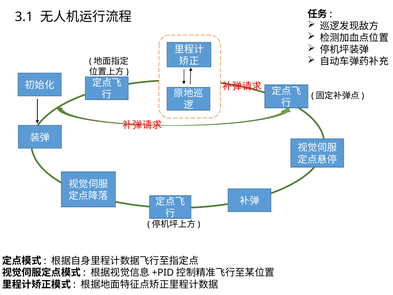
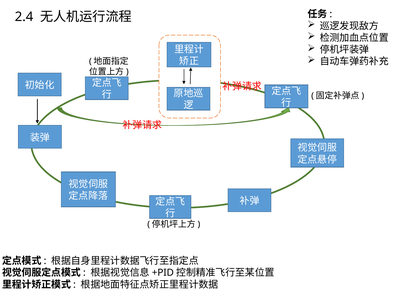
3.1: 3.1 -> 2.4
